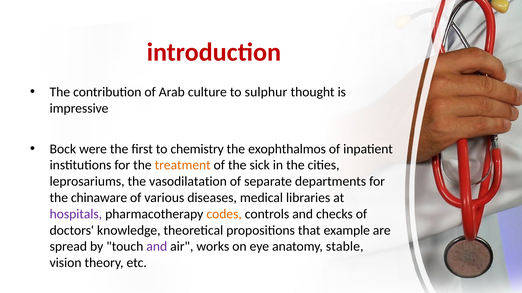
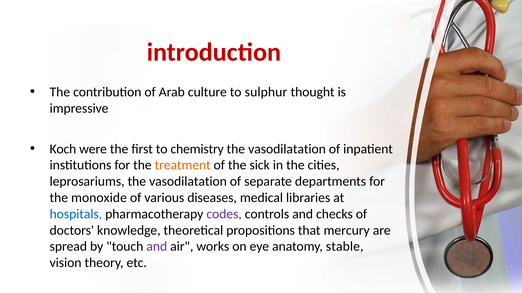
Bock: Bock -> Koch
exophthalmos at (287, 149): exophthalmos -> vasodilatation
chinaware: chinaware -> monoxide
hospitals colour: purple -> blue
codes colour: orange -> purple
example: example -> mercury
